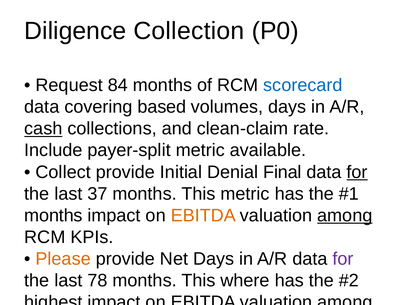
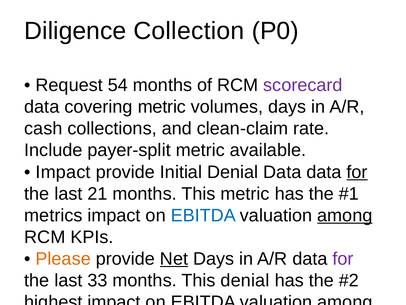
84: 84 -> 54
scorecard colour: blue -> purple
covering based: based -> metric
cash at (43, 128) underline: present -> none
Collect at (63, 172): Collect -> Impact
Denial Final: Final -> Data
37: 37 -> 21
months at (53, 215): months -> metrics
EBITDA at (203, 215) colour: orange -> blue
Net at (174, 258) underline: none -> present
78: 78 -> 33
This where: where -> denial
